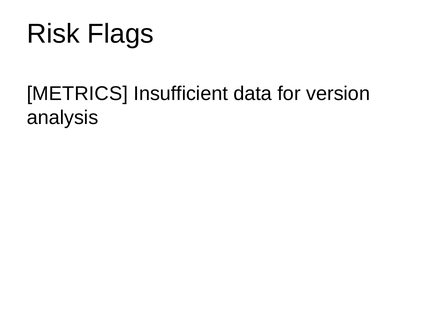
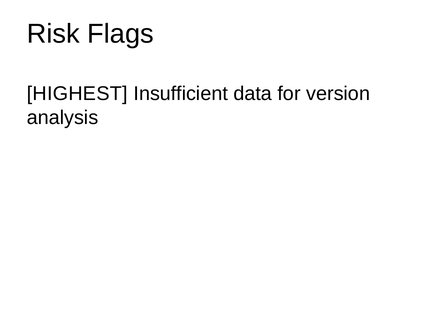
METRICS: METRICS -> HIGHEST
